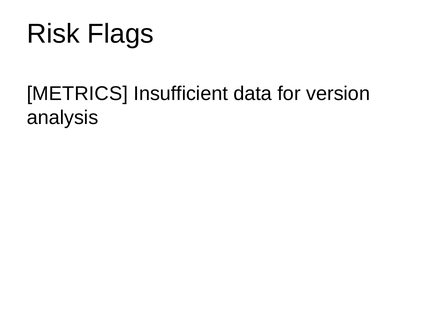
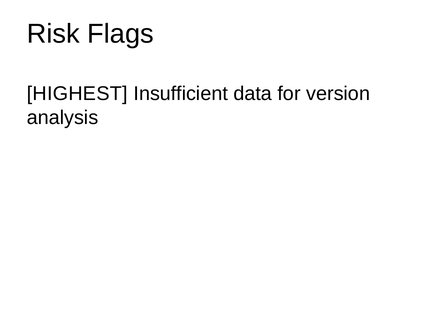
METRICS: METRICS -> HIGHEST
